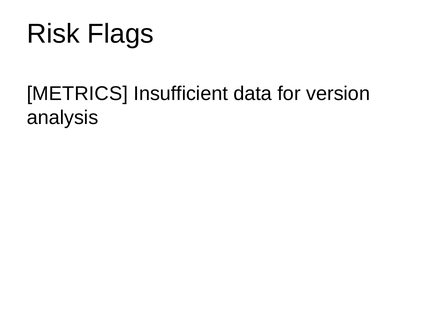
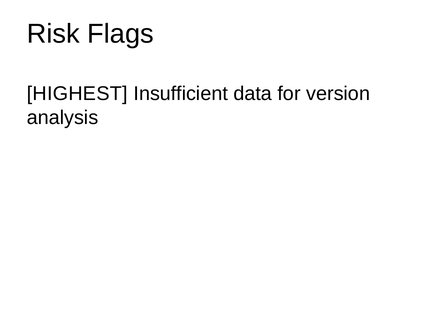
METRICS: METRICS -> HIGHEST
